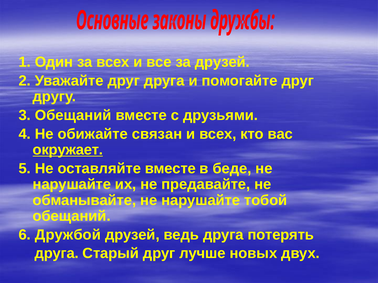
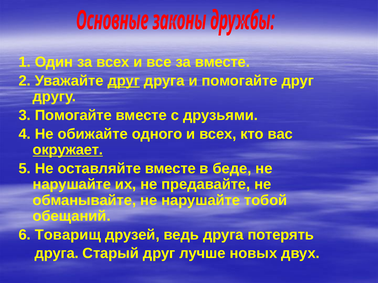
за друзей: друзей -> вместе
друг at (124, 81) underline: none -> present
3 Обещаний: Обещаний -> Помогайте
связан: связан -> одного
Дружбой: Дружбой -> Товарищ
